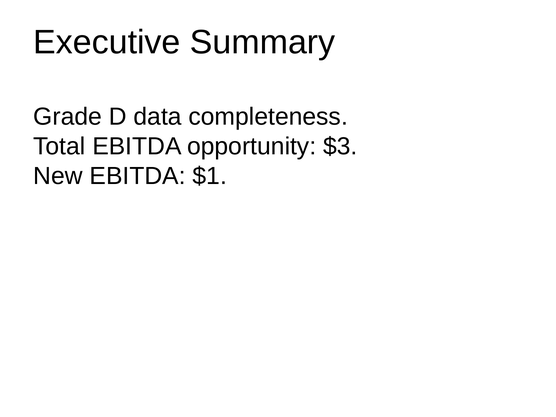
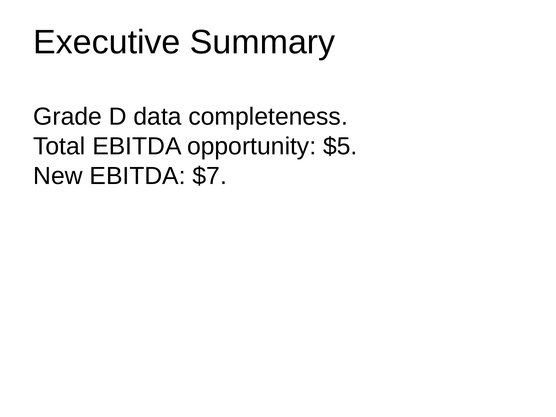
$3: $3 -> $5
$1: $1 -> $7
